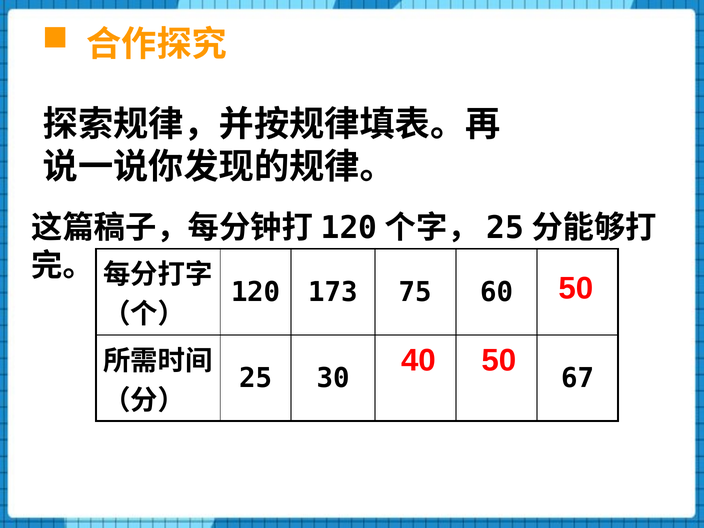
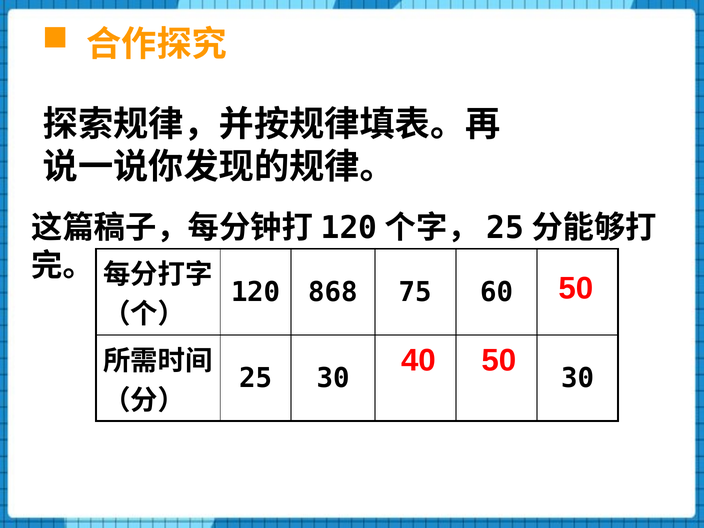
173: 173 -> 868
30 67: 67 -> 30
